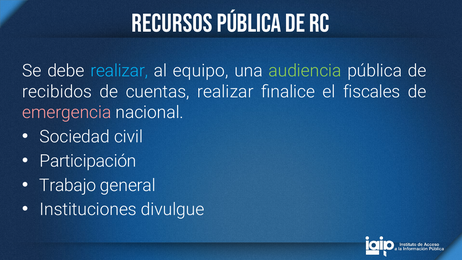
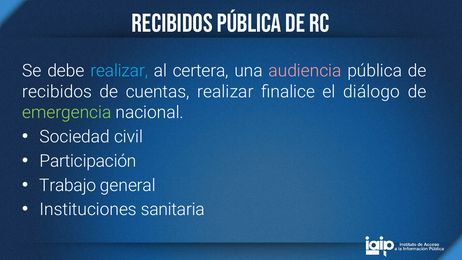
Recursos at (172, 23): Recursos -> Recibidos
equipo: equipo -> certera
audiencia colour: light green -> pink
fiscales: fiscales -> diálogo
emergencia colour: pink -> light green
divulgue: divulgue -> sanitaria
